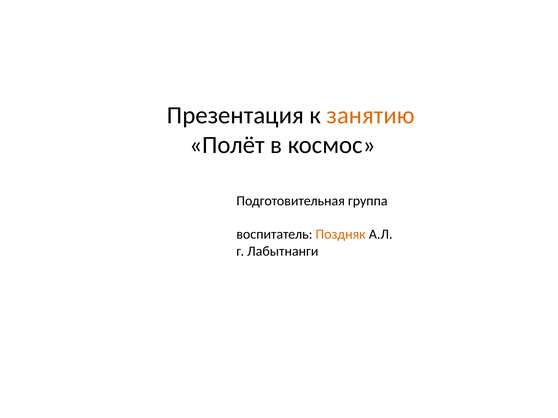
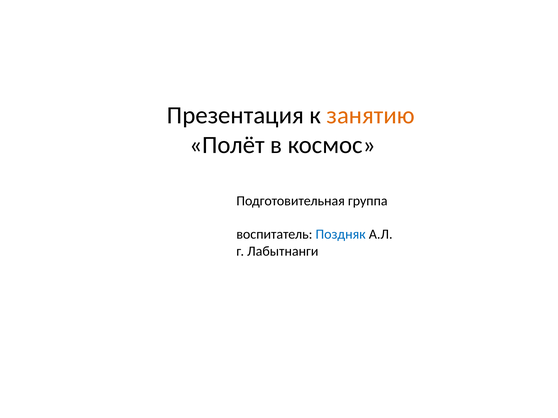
Поздняк colour: orange -> blue
